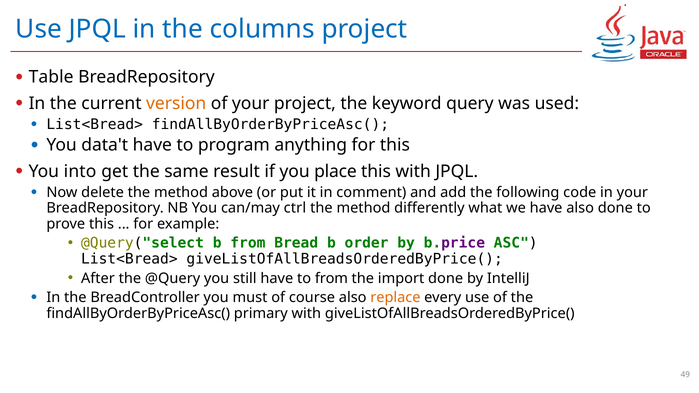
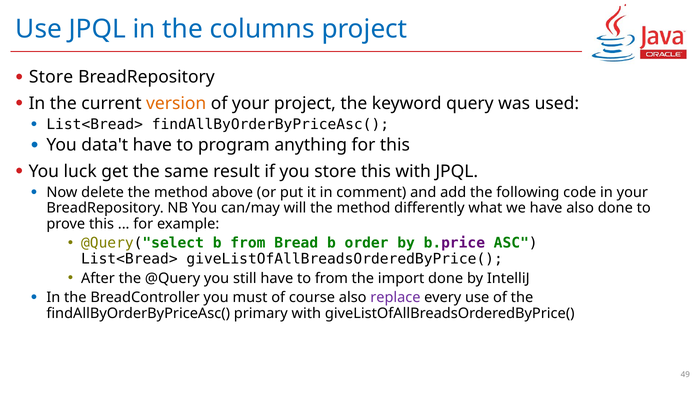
Table at (51, 77): Table -> Store
into: into -> luck
you place: place -> store
ctrl: ctrl -> will
replace colour: orange -> purple
